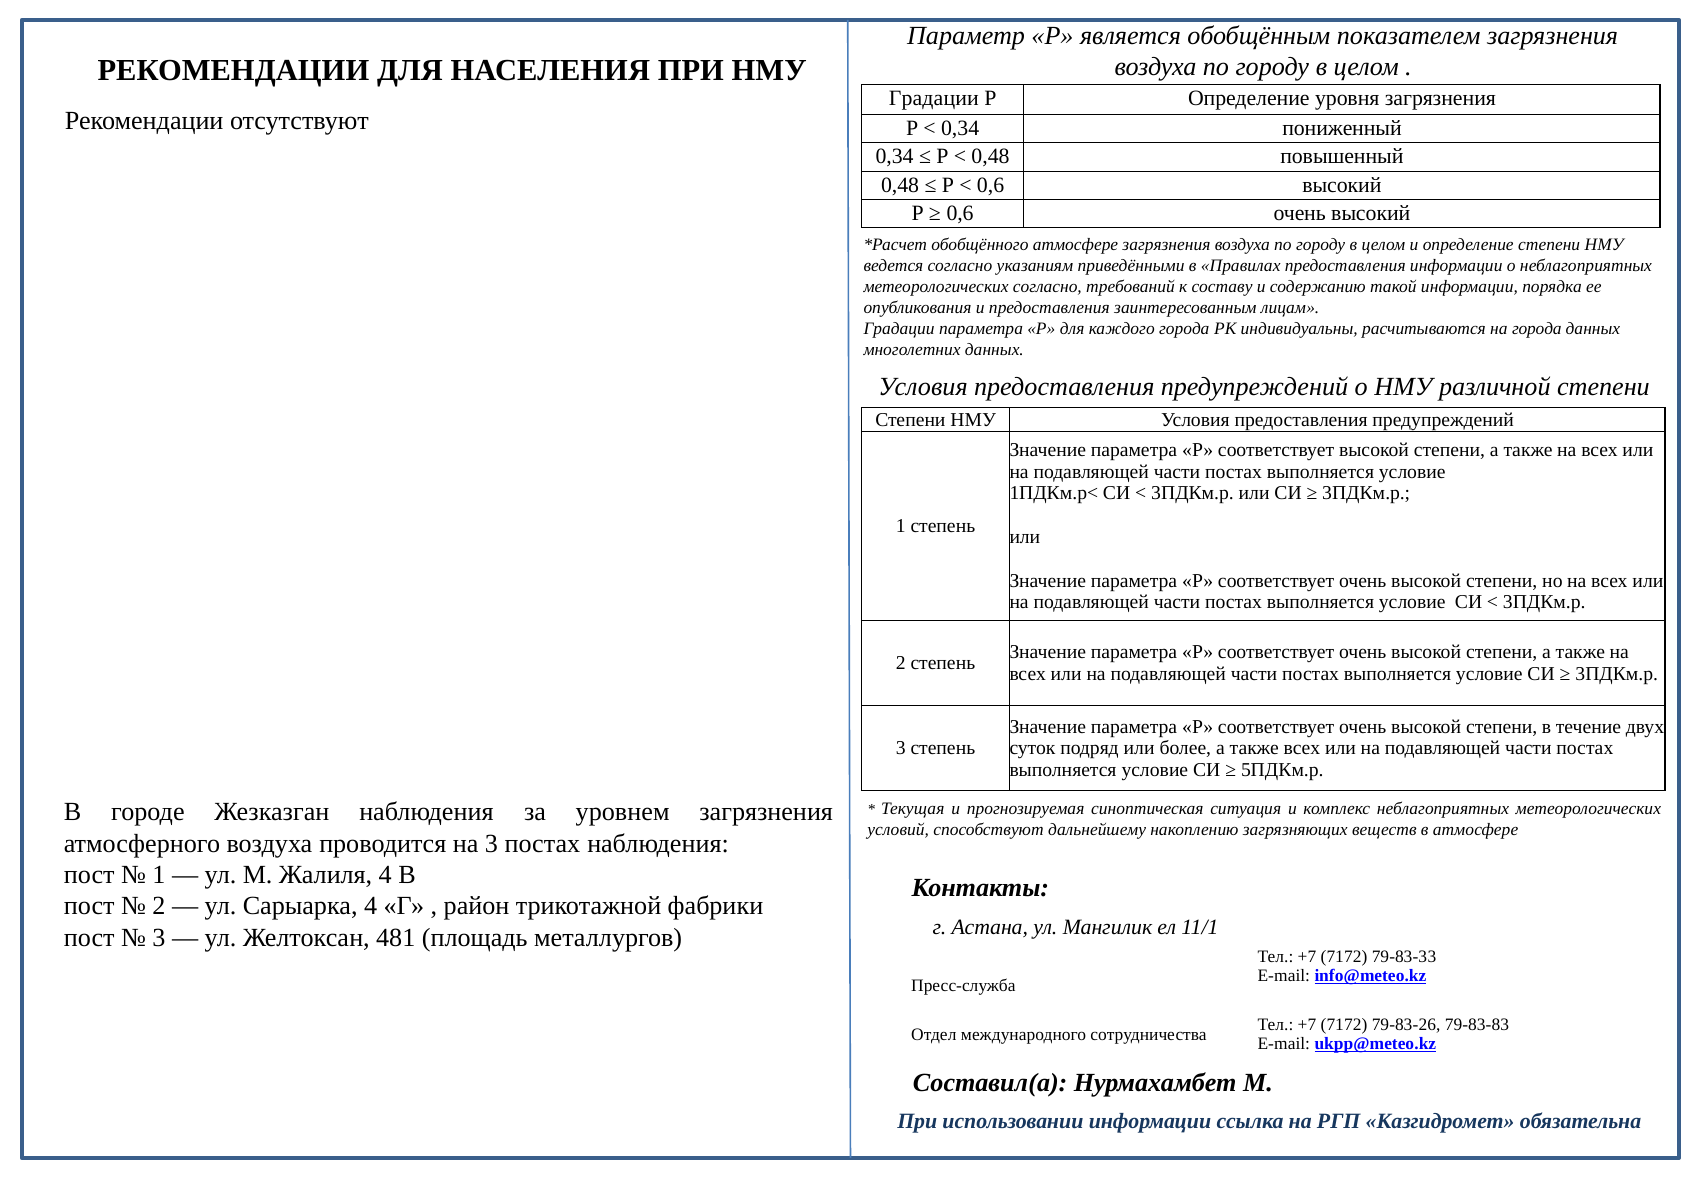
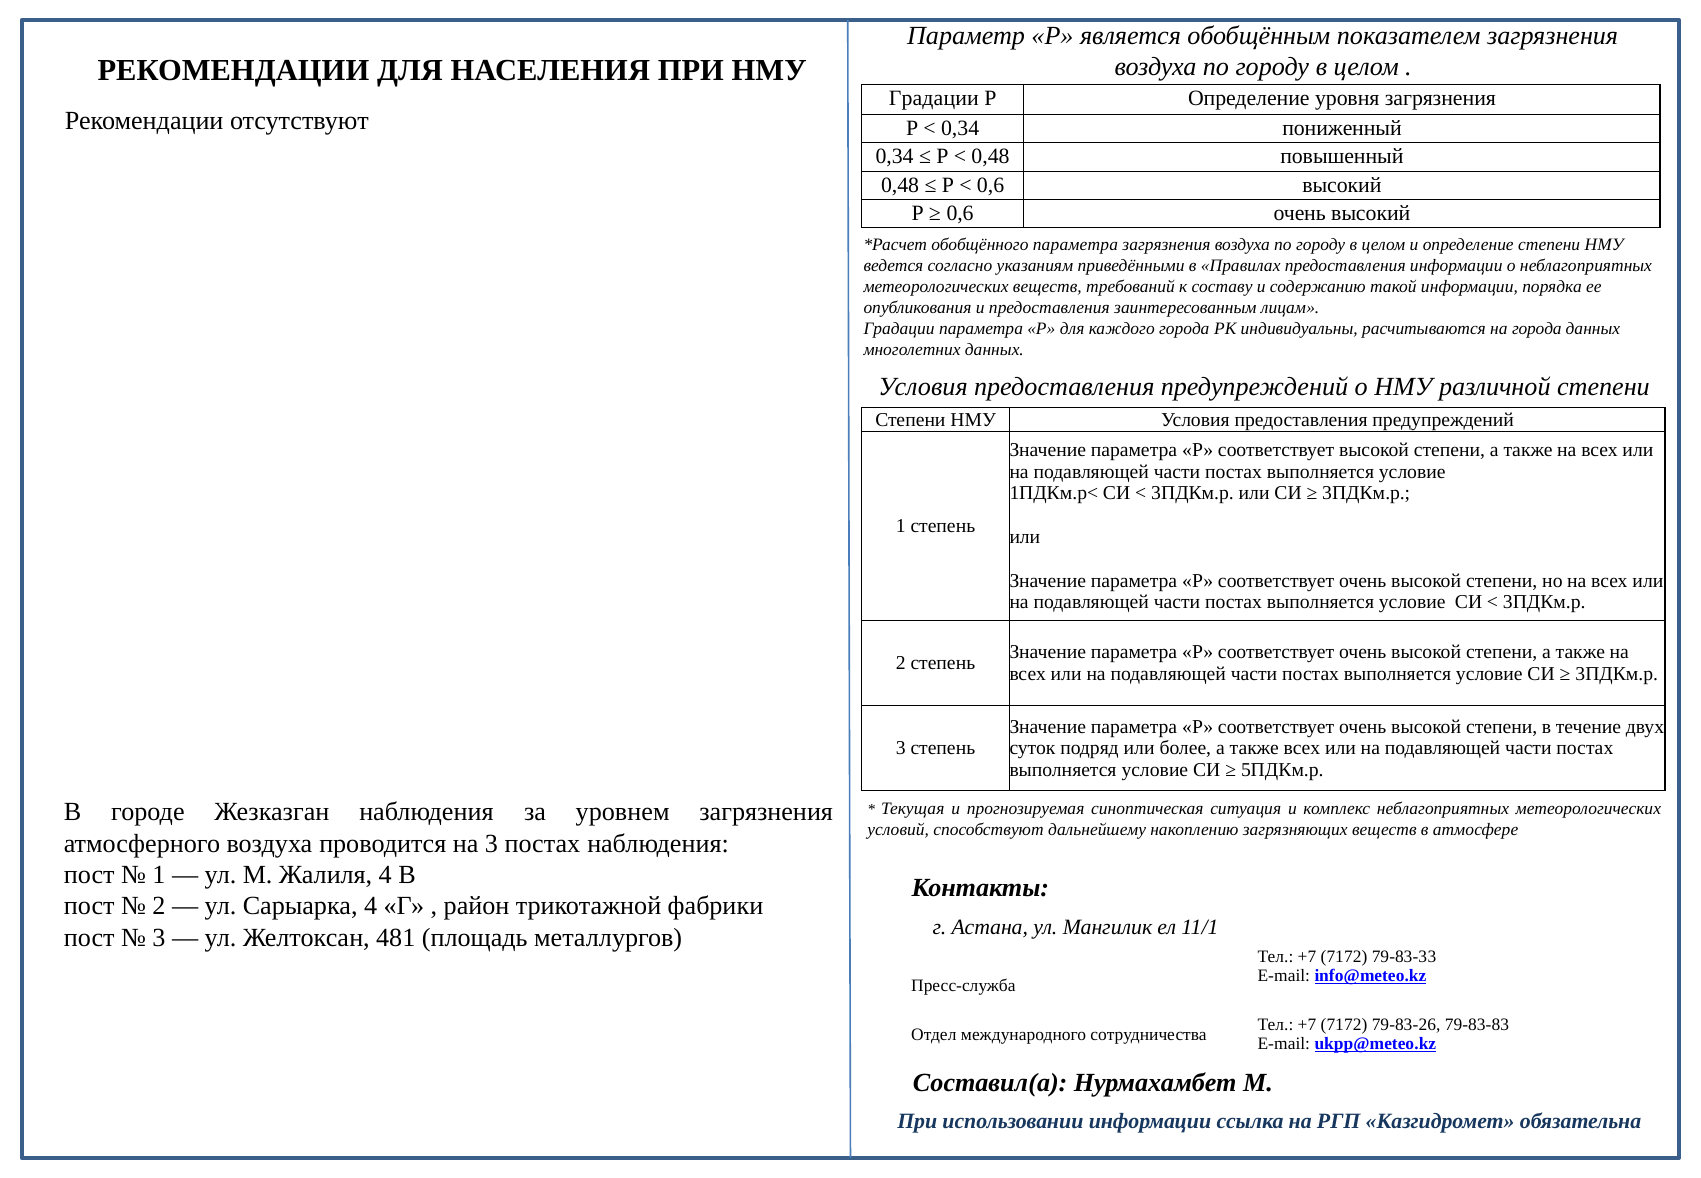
обобщённого атмосфере: атмосфере -> параметра
метеорологических согласно: согласно -> веществ
